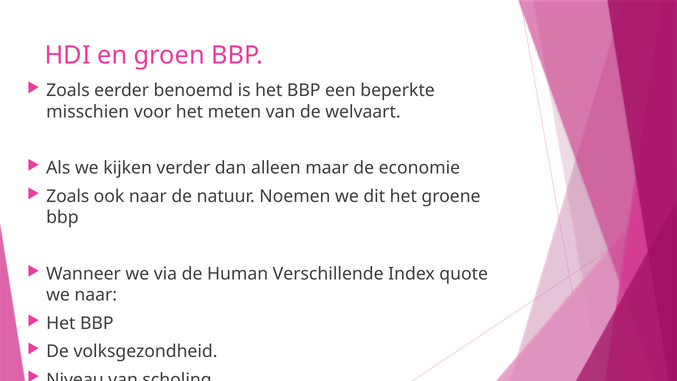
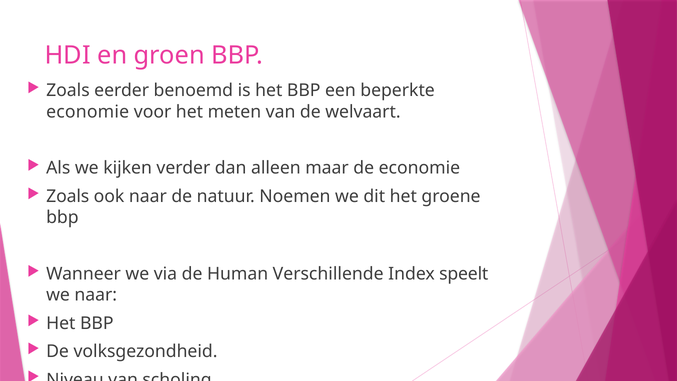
misschien at (88, 112): misschien -> economie
quote: quote -> speelt
